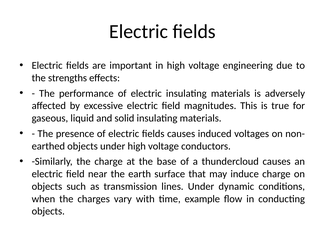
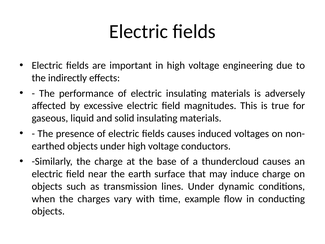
strengths: strengths -> indirectly
